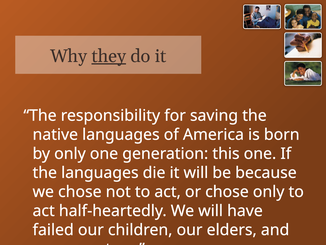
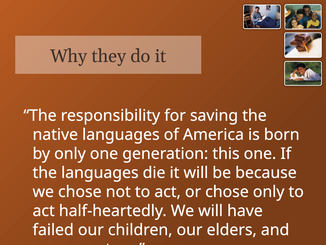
they underline: present -> none
